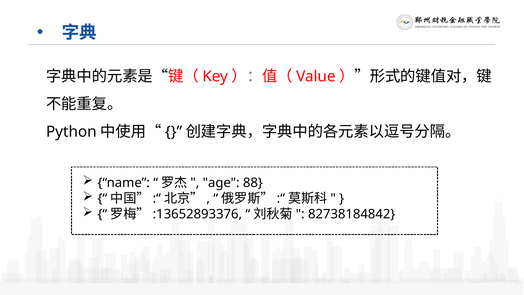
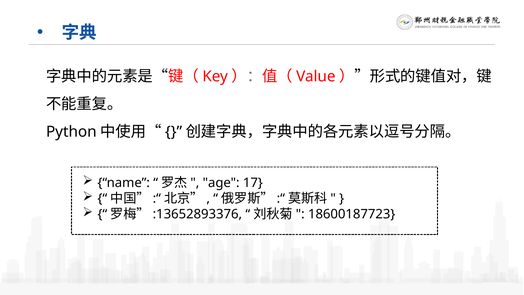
88: 88 -> 17
82738184842: 82738184842 -> 18600187723
